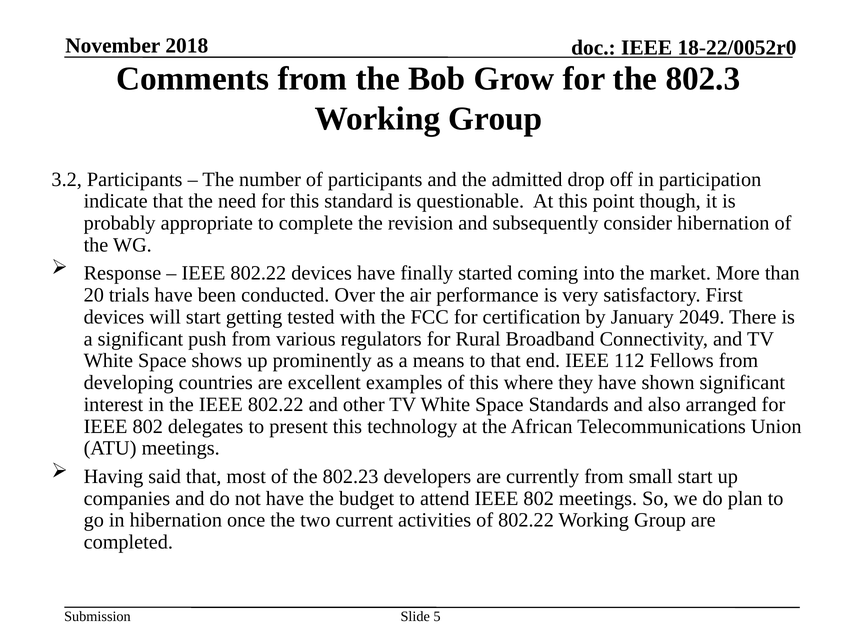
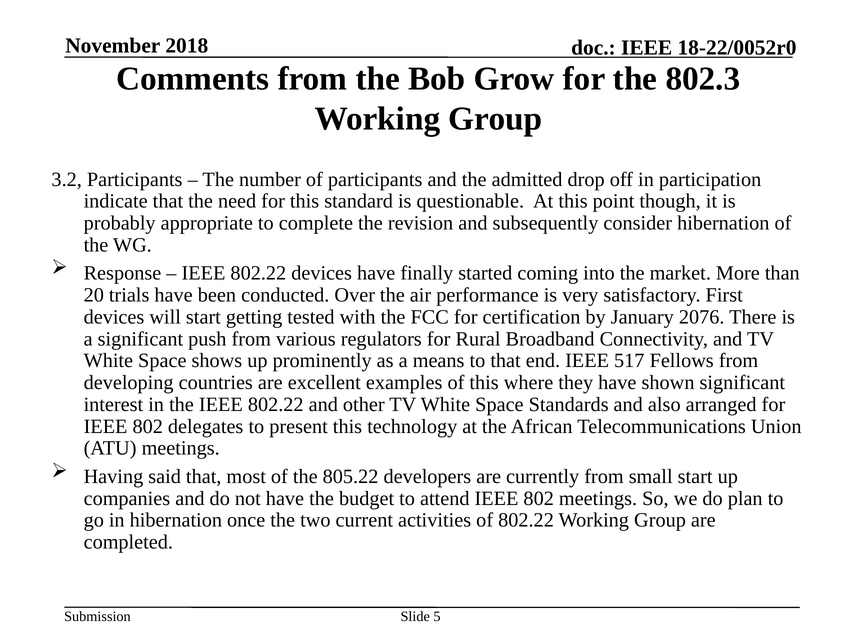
2049: 2049 -> 2076
112: 112 -> 517
802.23: 802.23 -> 805.22
